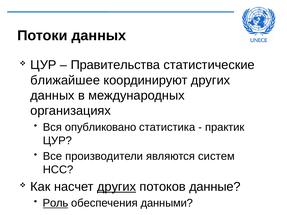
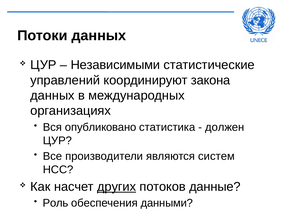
Правительства: Правительства -> Независимыми
ближайшее: ближайшее -> управлений
координируют других: других -> закона
практик: практик -> должен
Роль underline: present -> none
